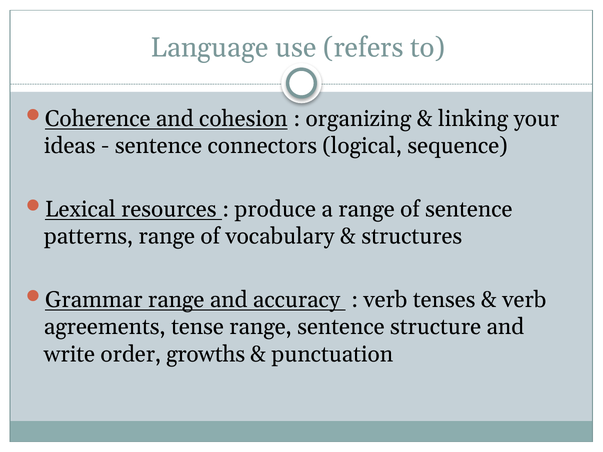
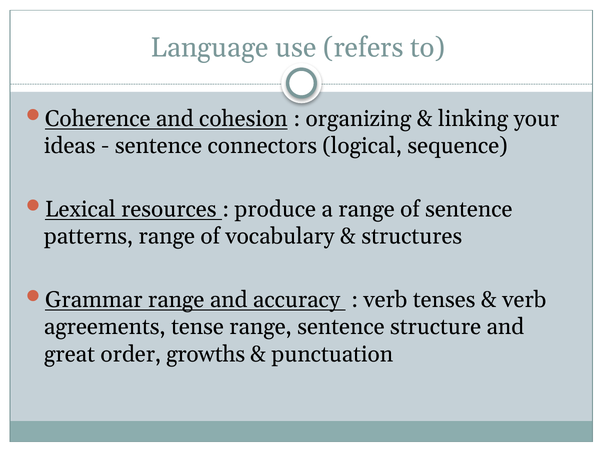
write: write -> great
